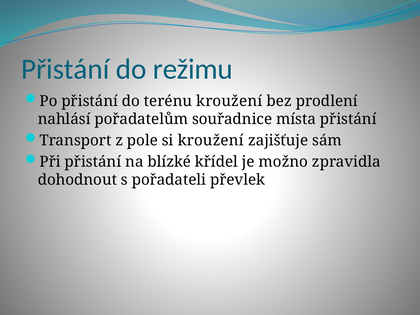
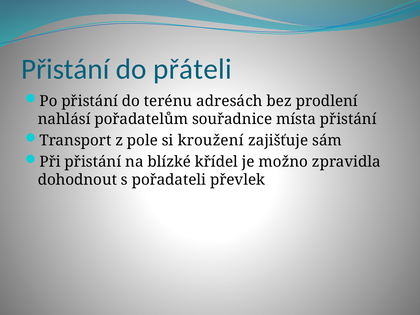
režimu: režimu -> přáteli
terénu kroužení: kroužení -> adresách
